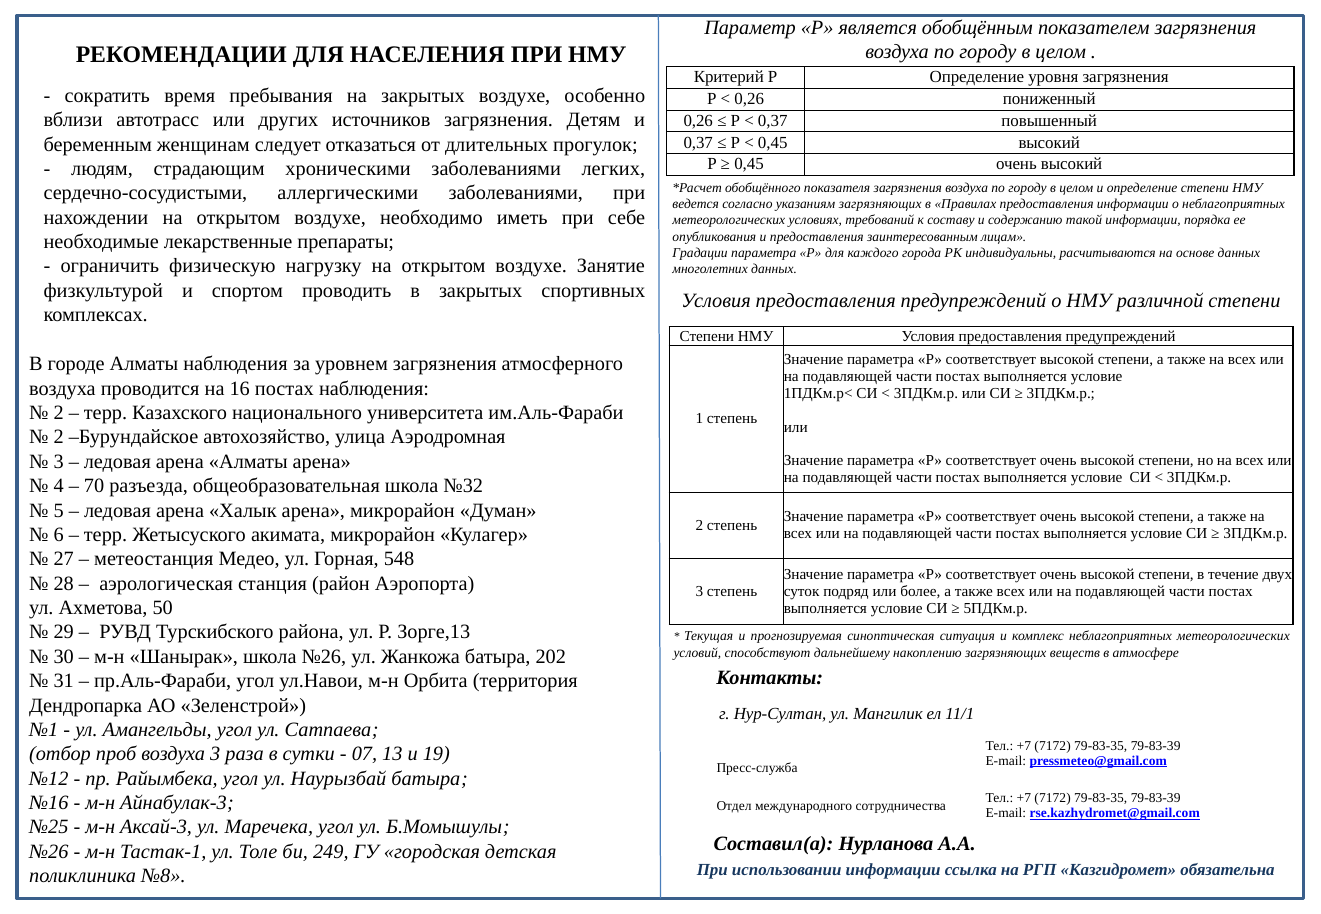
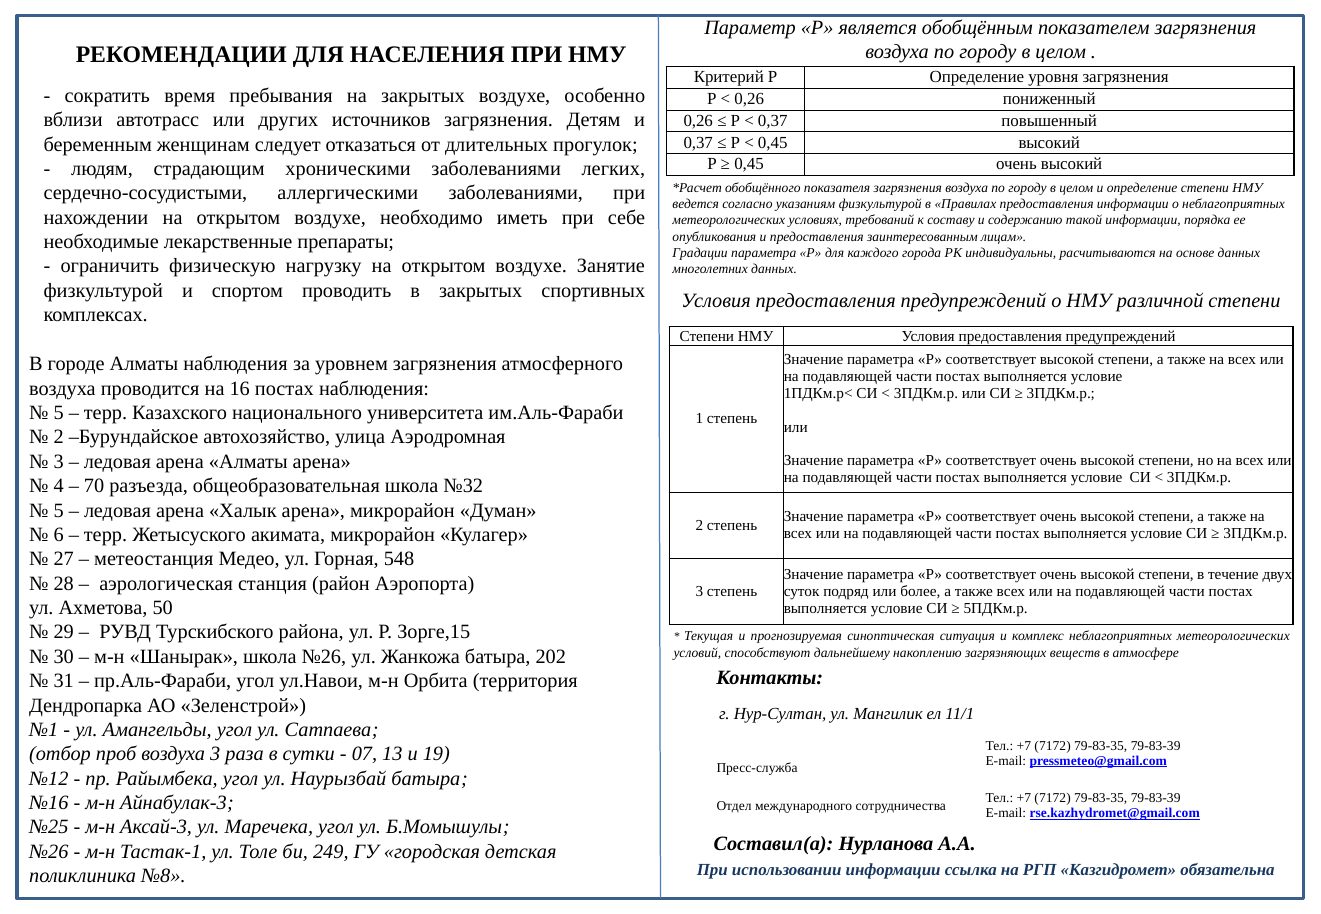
указаниям загрязняющих: загрязняющих -> физкультурой
2 at (59, 413): 2 -> 5
Зорге,13: Зорге,13 -> Зорге,15
